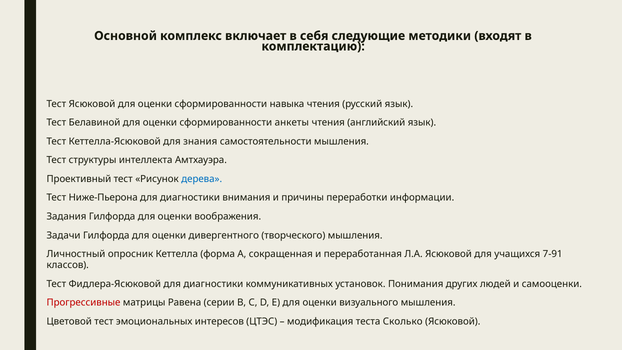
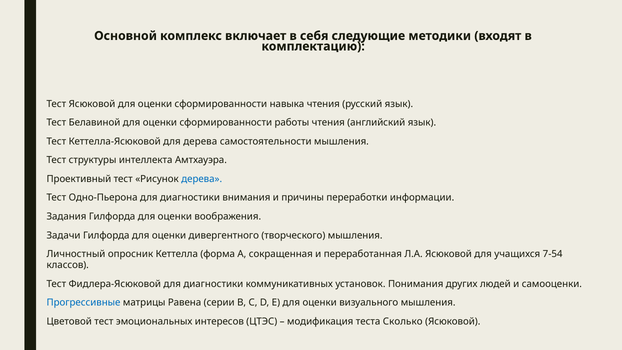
анкеты: анкеты -> работы
для знания: знания -> дерева
Ниже-Пьерона: Ниже-Пьерона -> Одно-Пьерона
7-91: 7-91 -> 7-54
Прогрессивные colour: red -> blue
